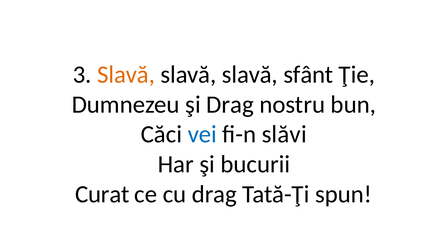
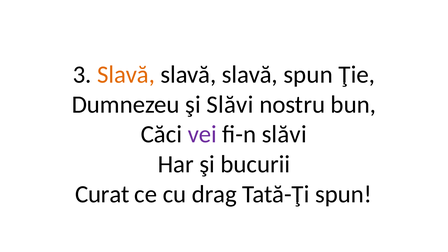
slavă sfânt: sfânt -> spun
şi Drag: Drag -> Slăvi
vei colour: blue -> purple
